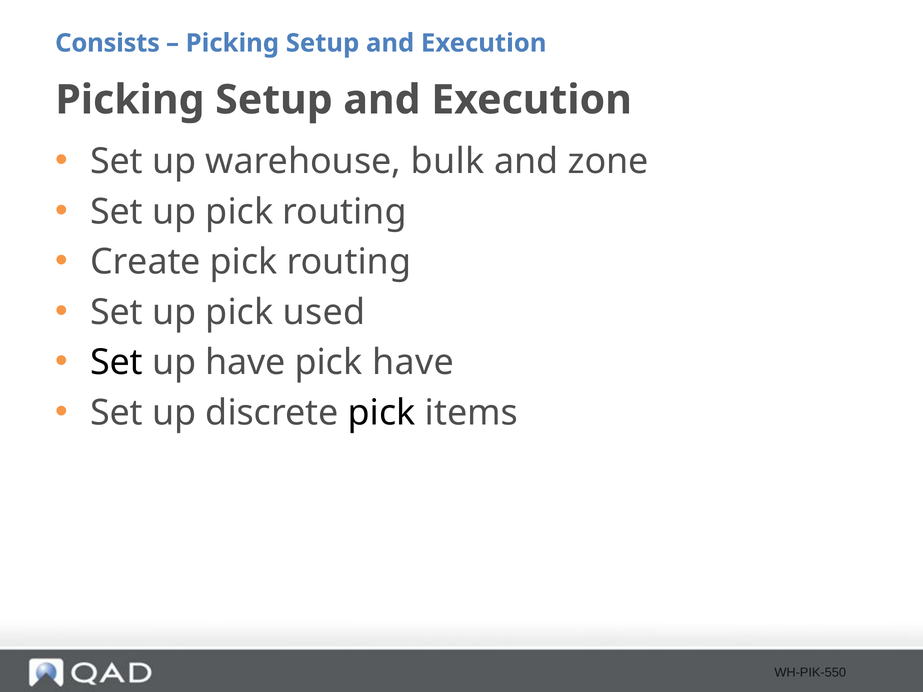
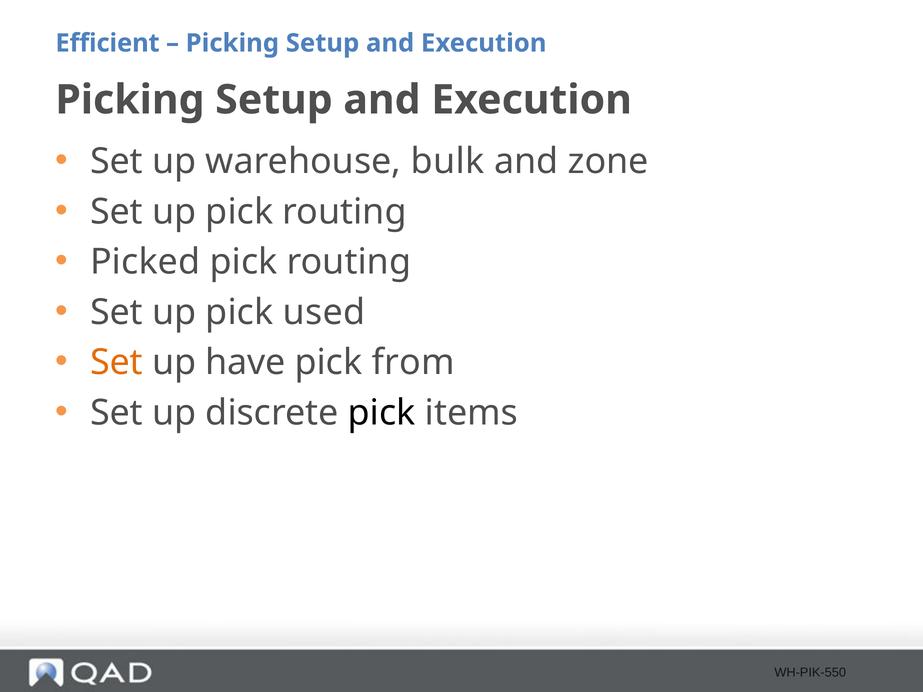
Consists: Consists -> Efficient
Create: Create -> Picked
Set at (116, 363) colour: black -> orange
pick have: have -> from
